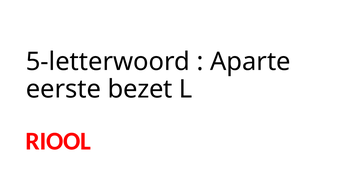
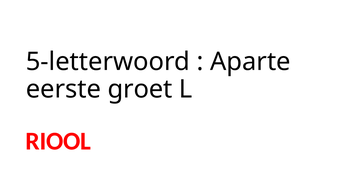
bezet: bezet -> groet
